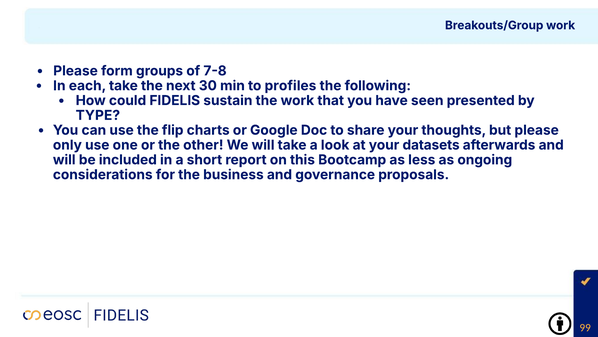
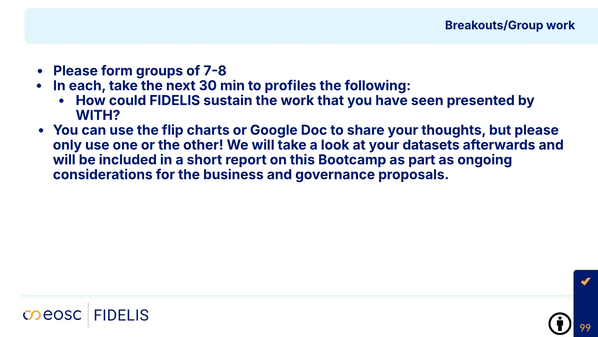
TYPE: TYPE -> WITH
less: less -> part
